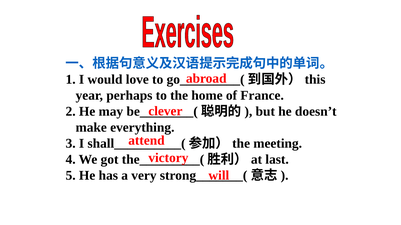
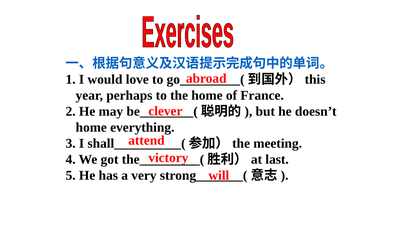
make at (91, 128): make -> home
